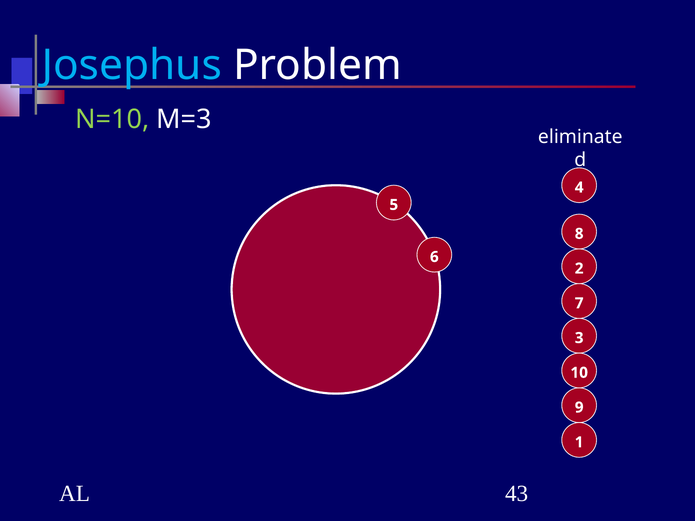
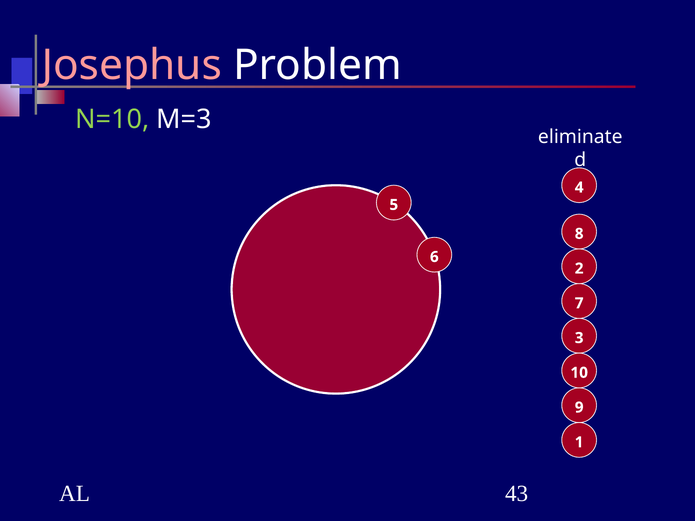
Josephus colour: light blue -> pink
